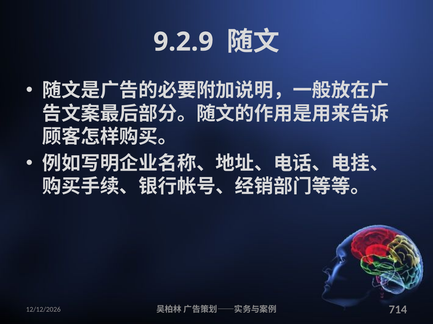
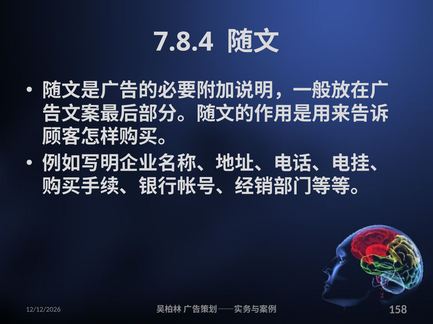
9.2.9: 9.2.9 -> 7.8.4
714: 714 -> 158
